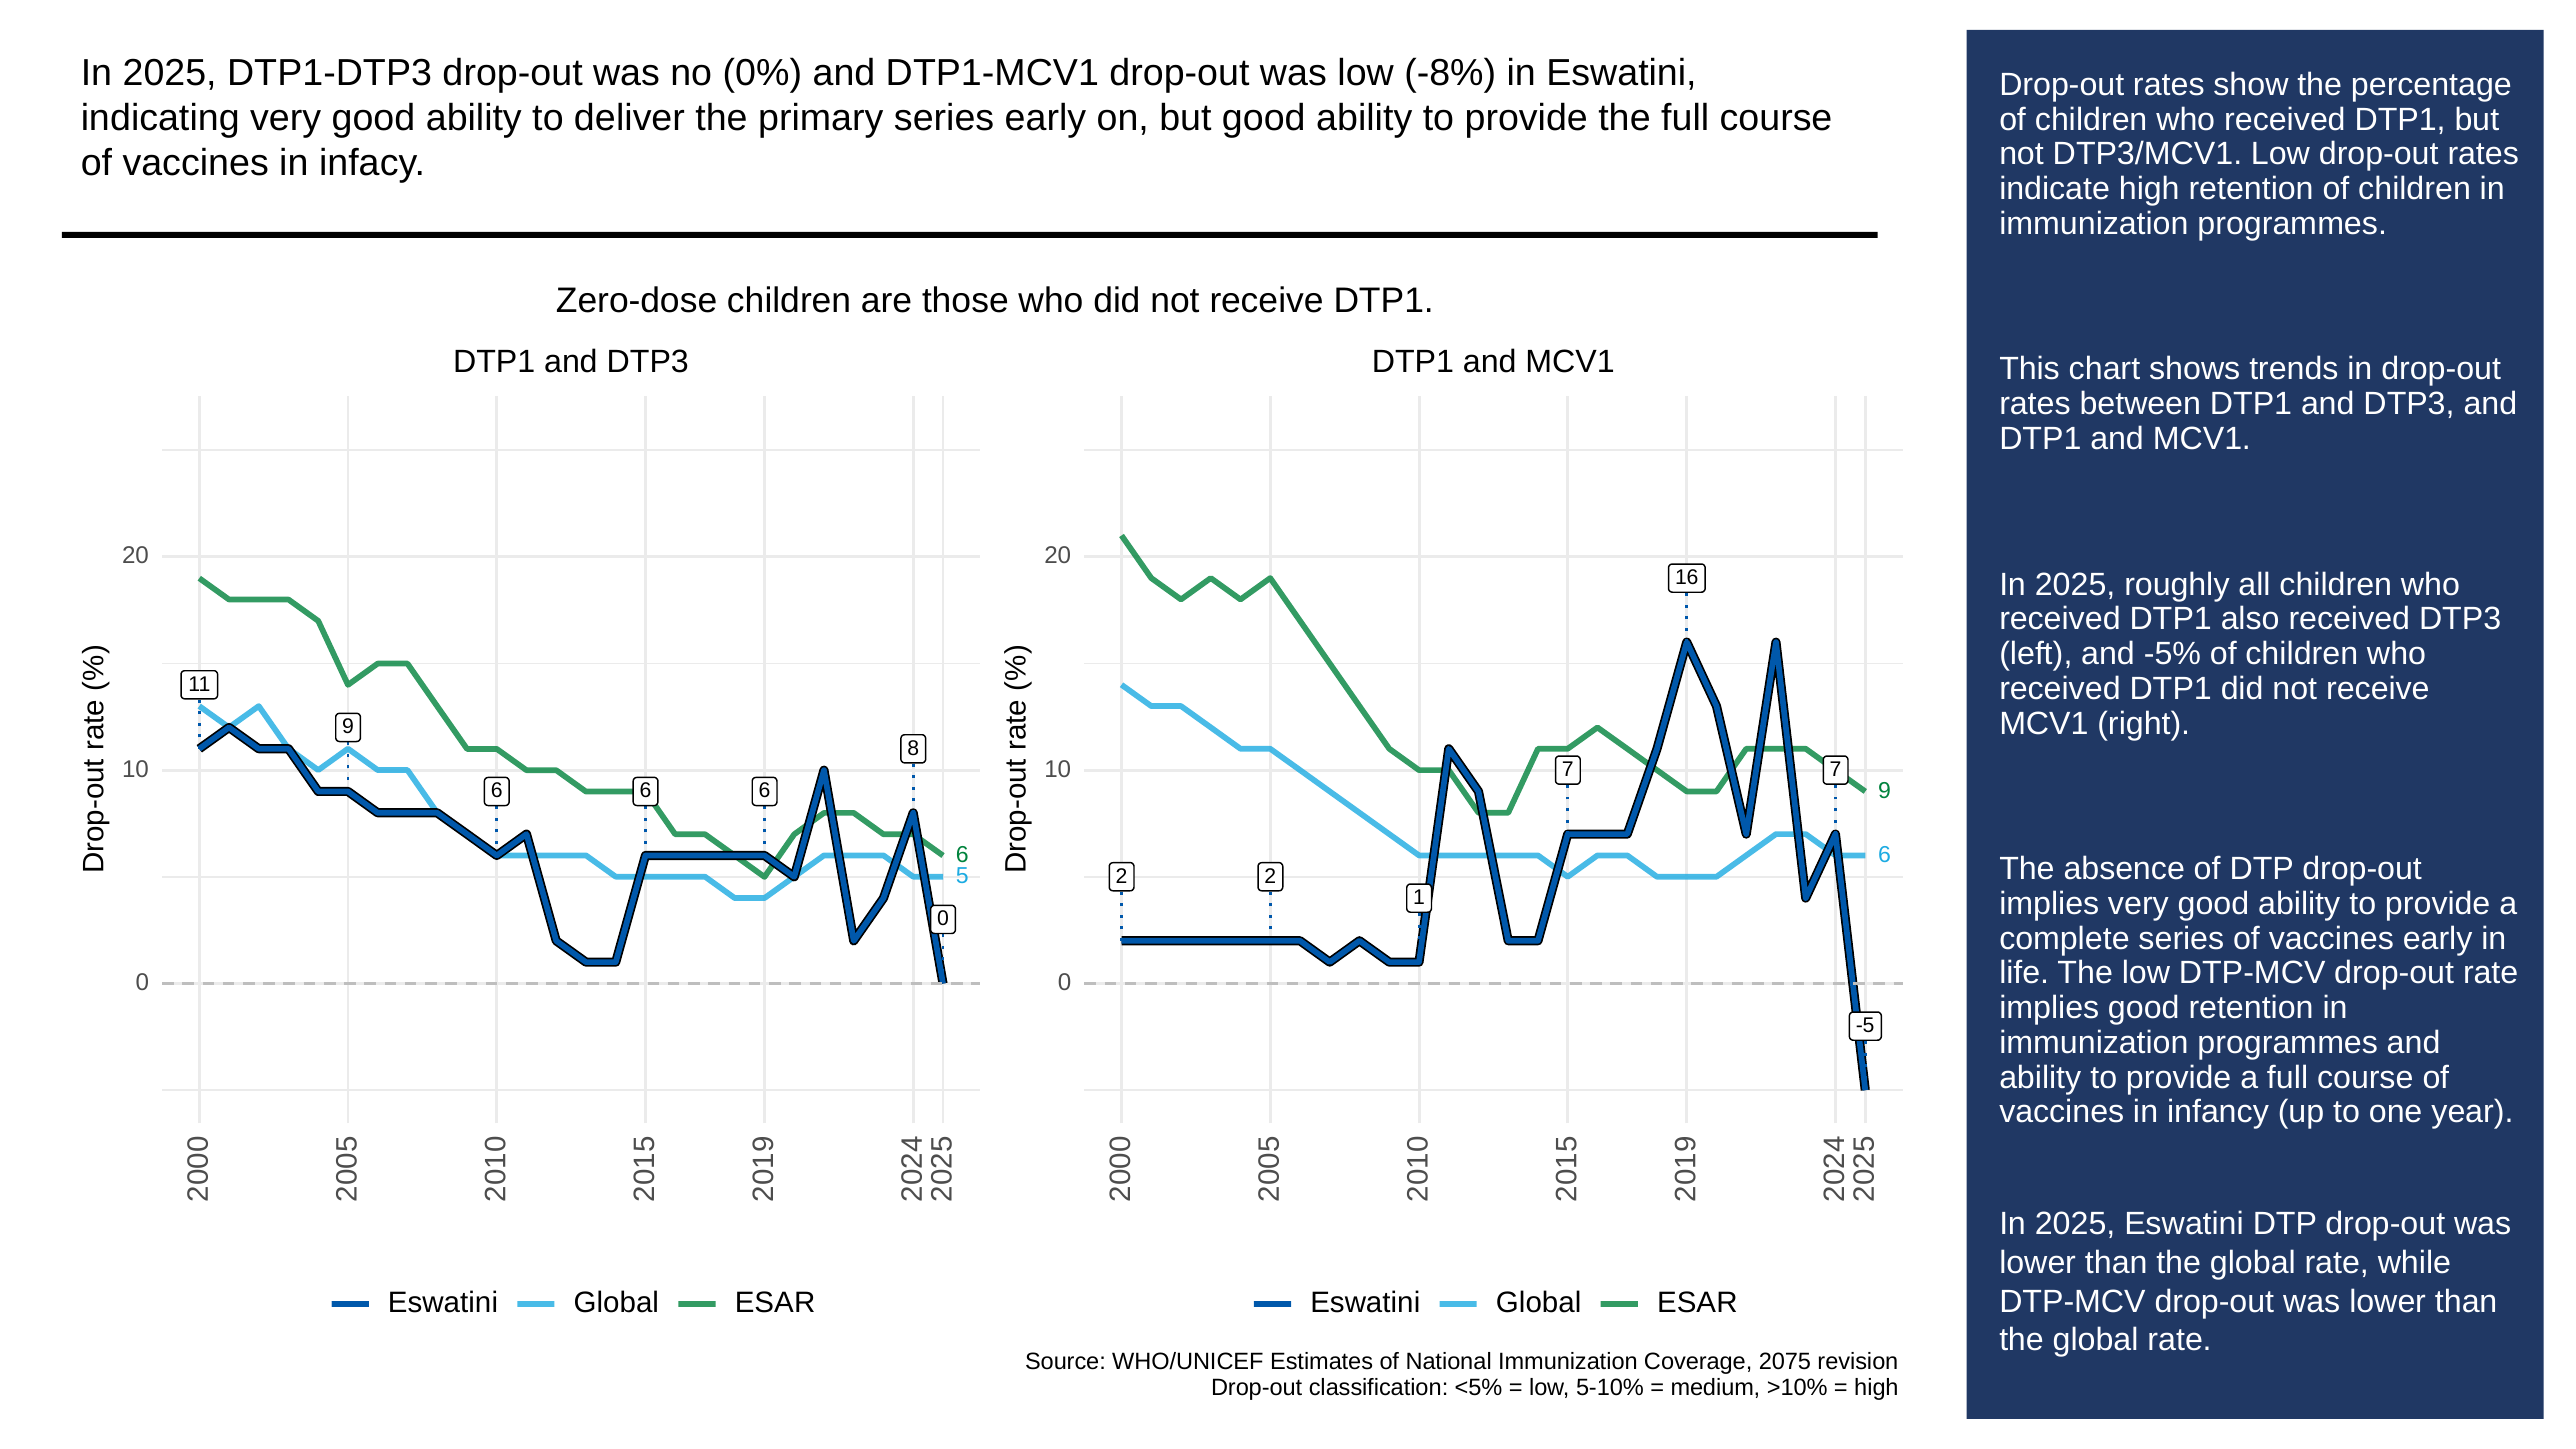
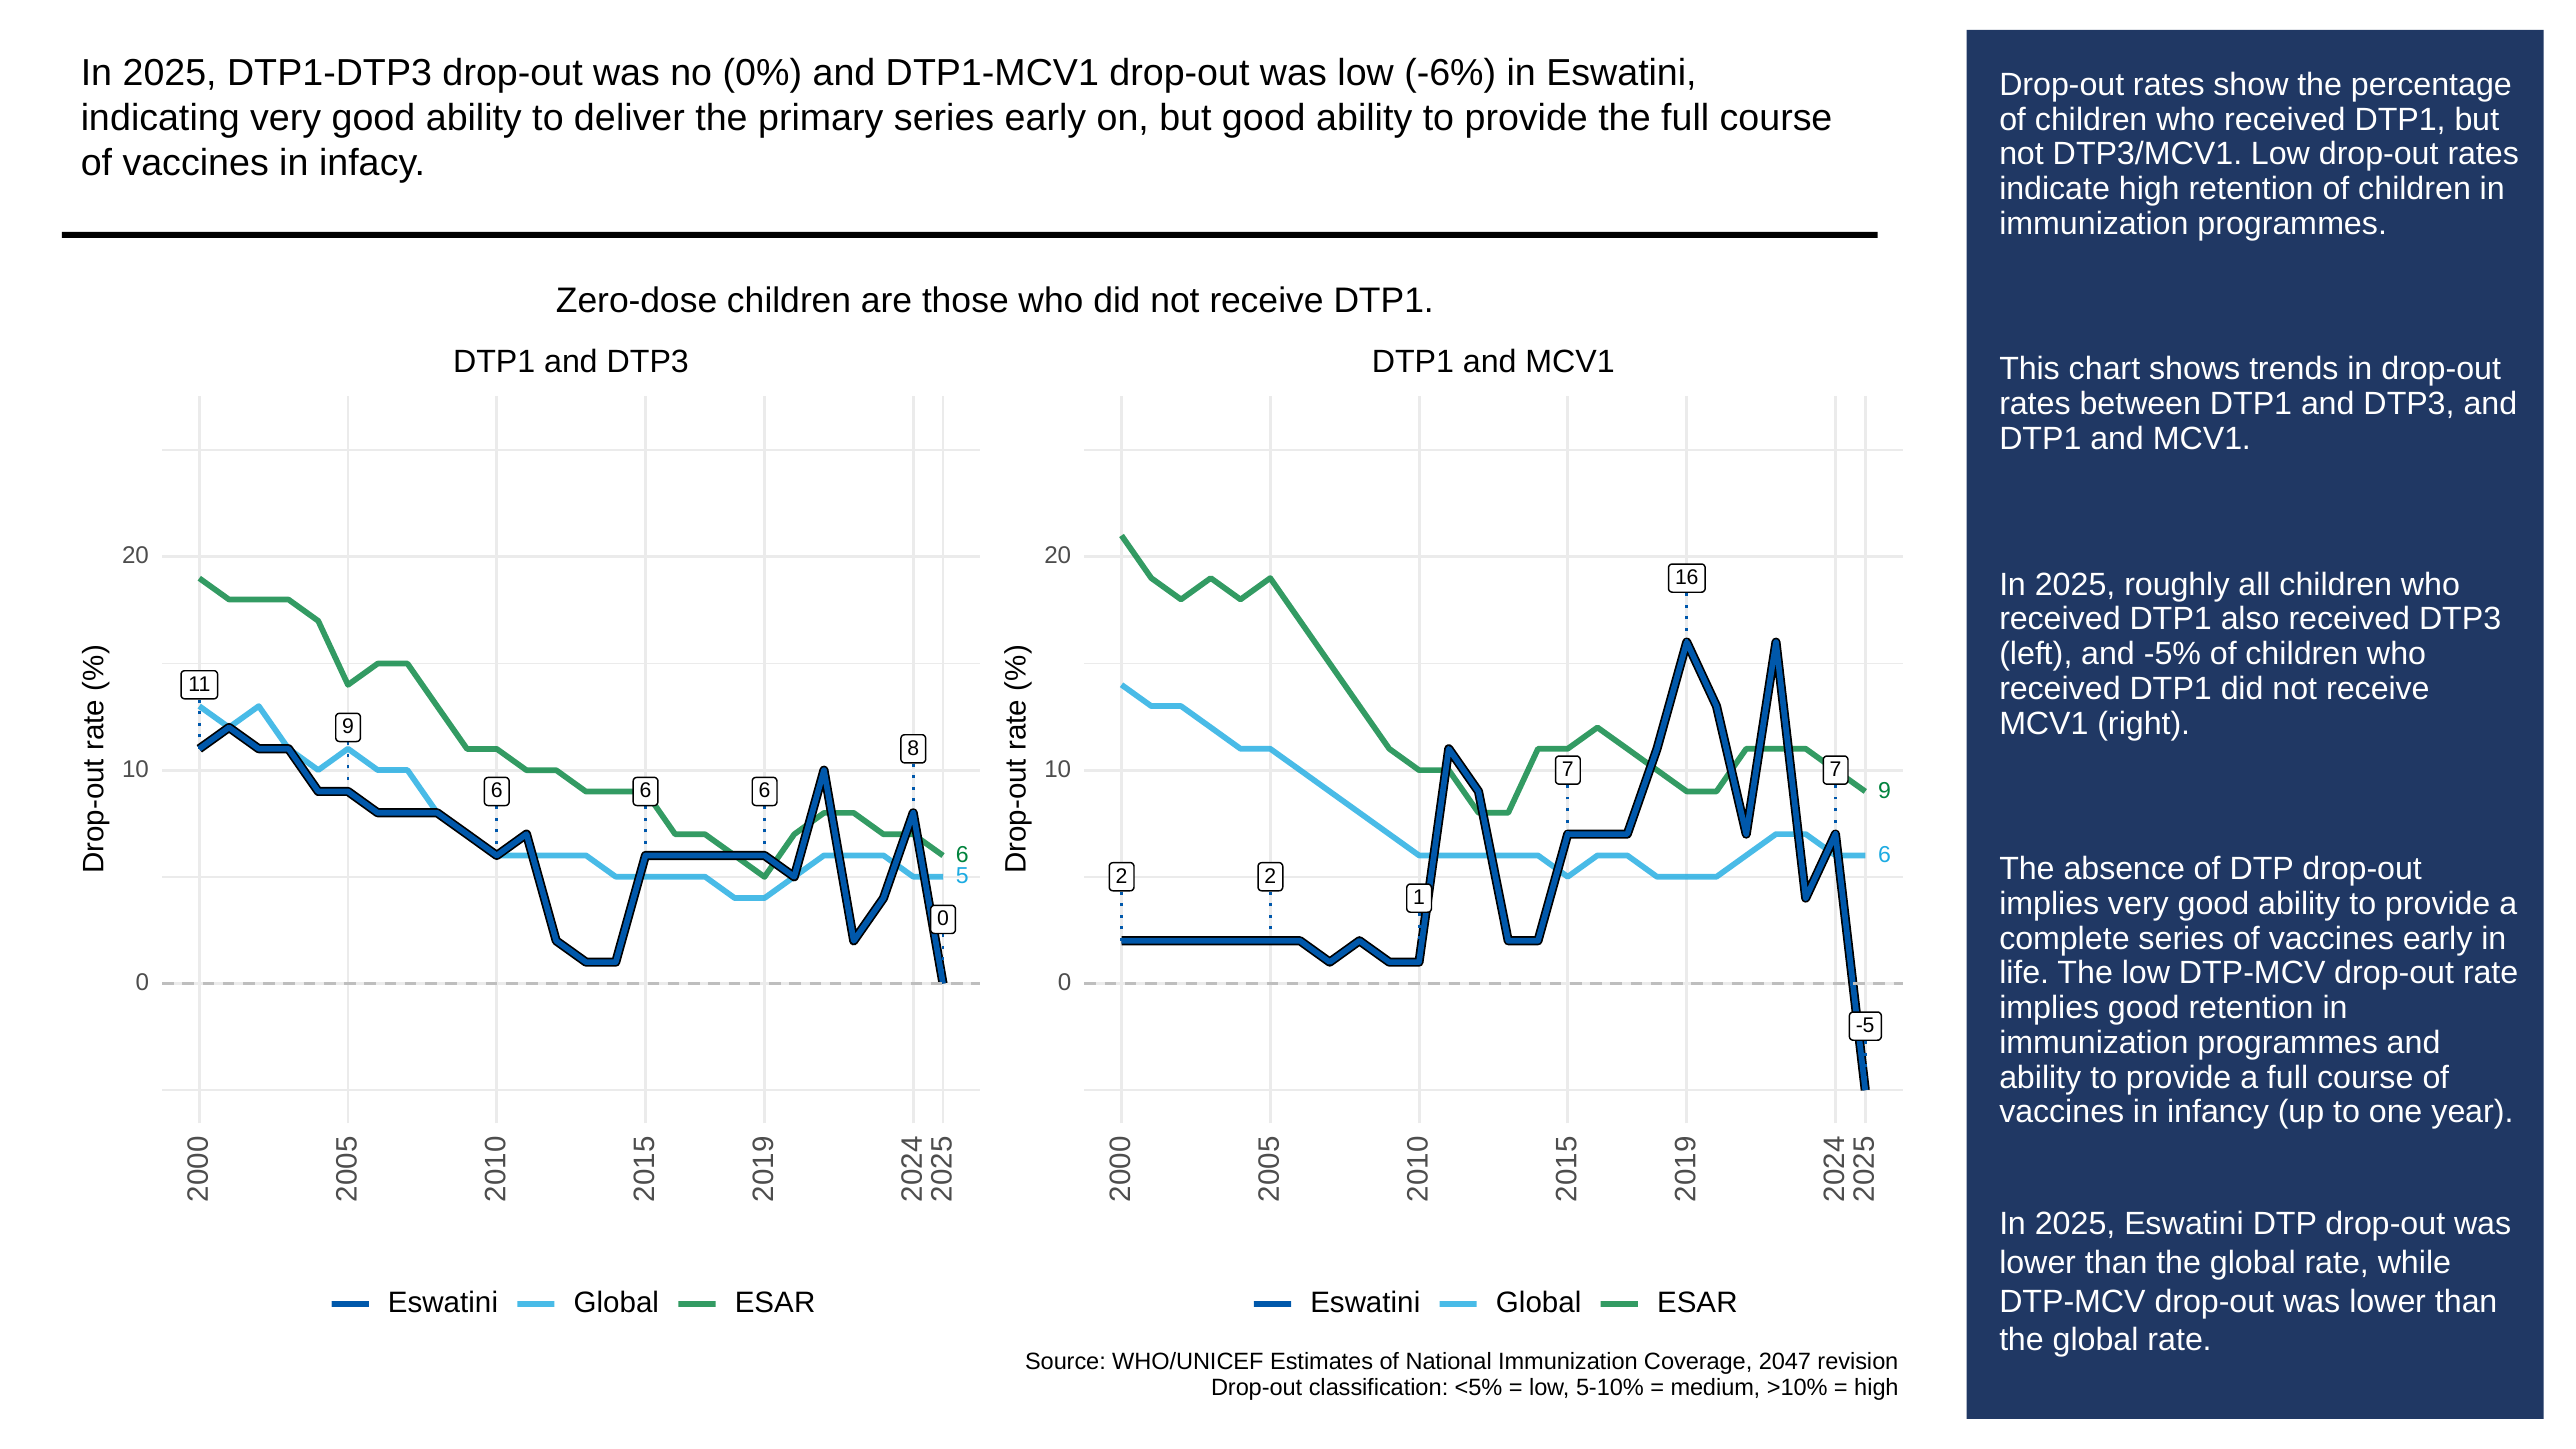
-8%: -8% -> -6%
2075: 2075 -> 2047
